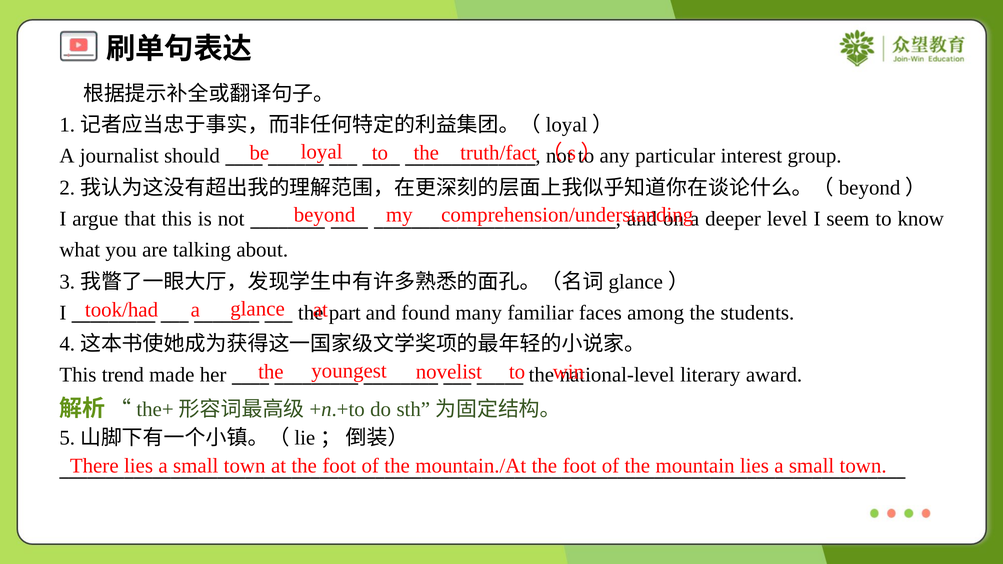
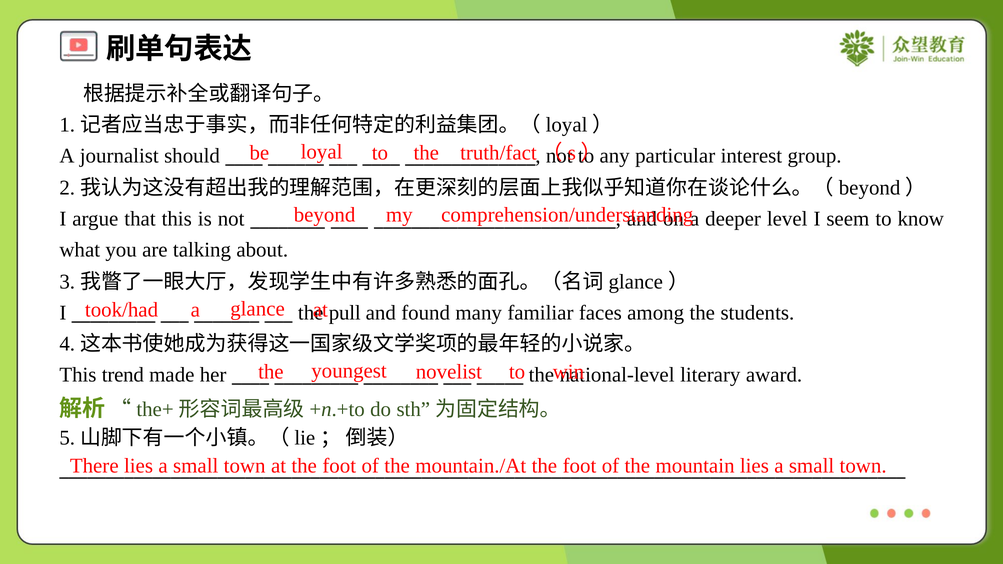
part: part -> pull
